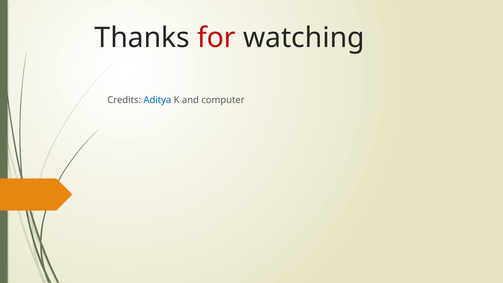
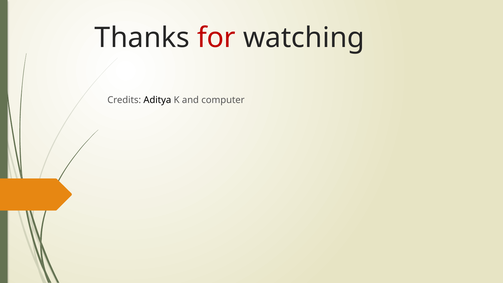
Aditya colour: blue -> black
